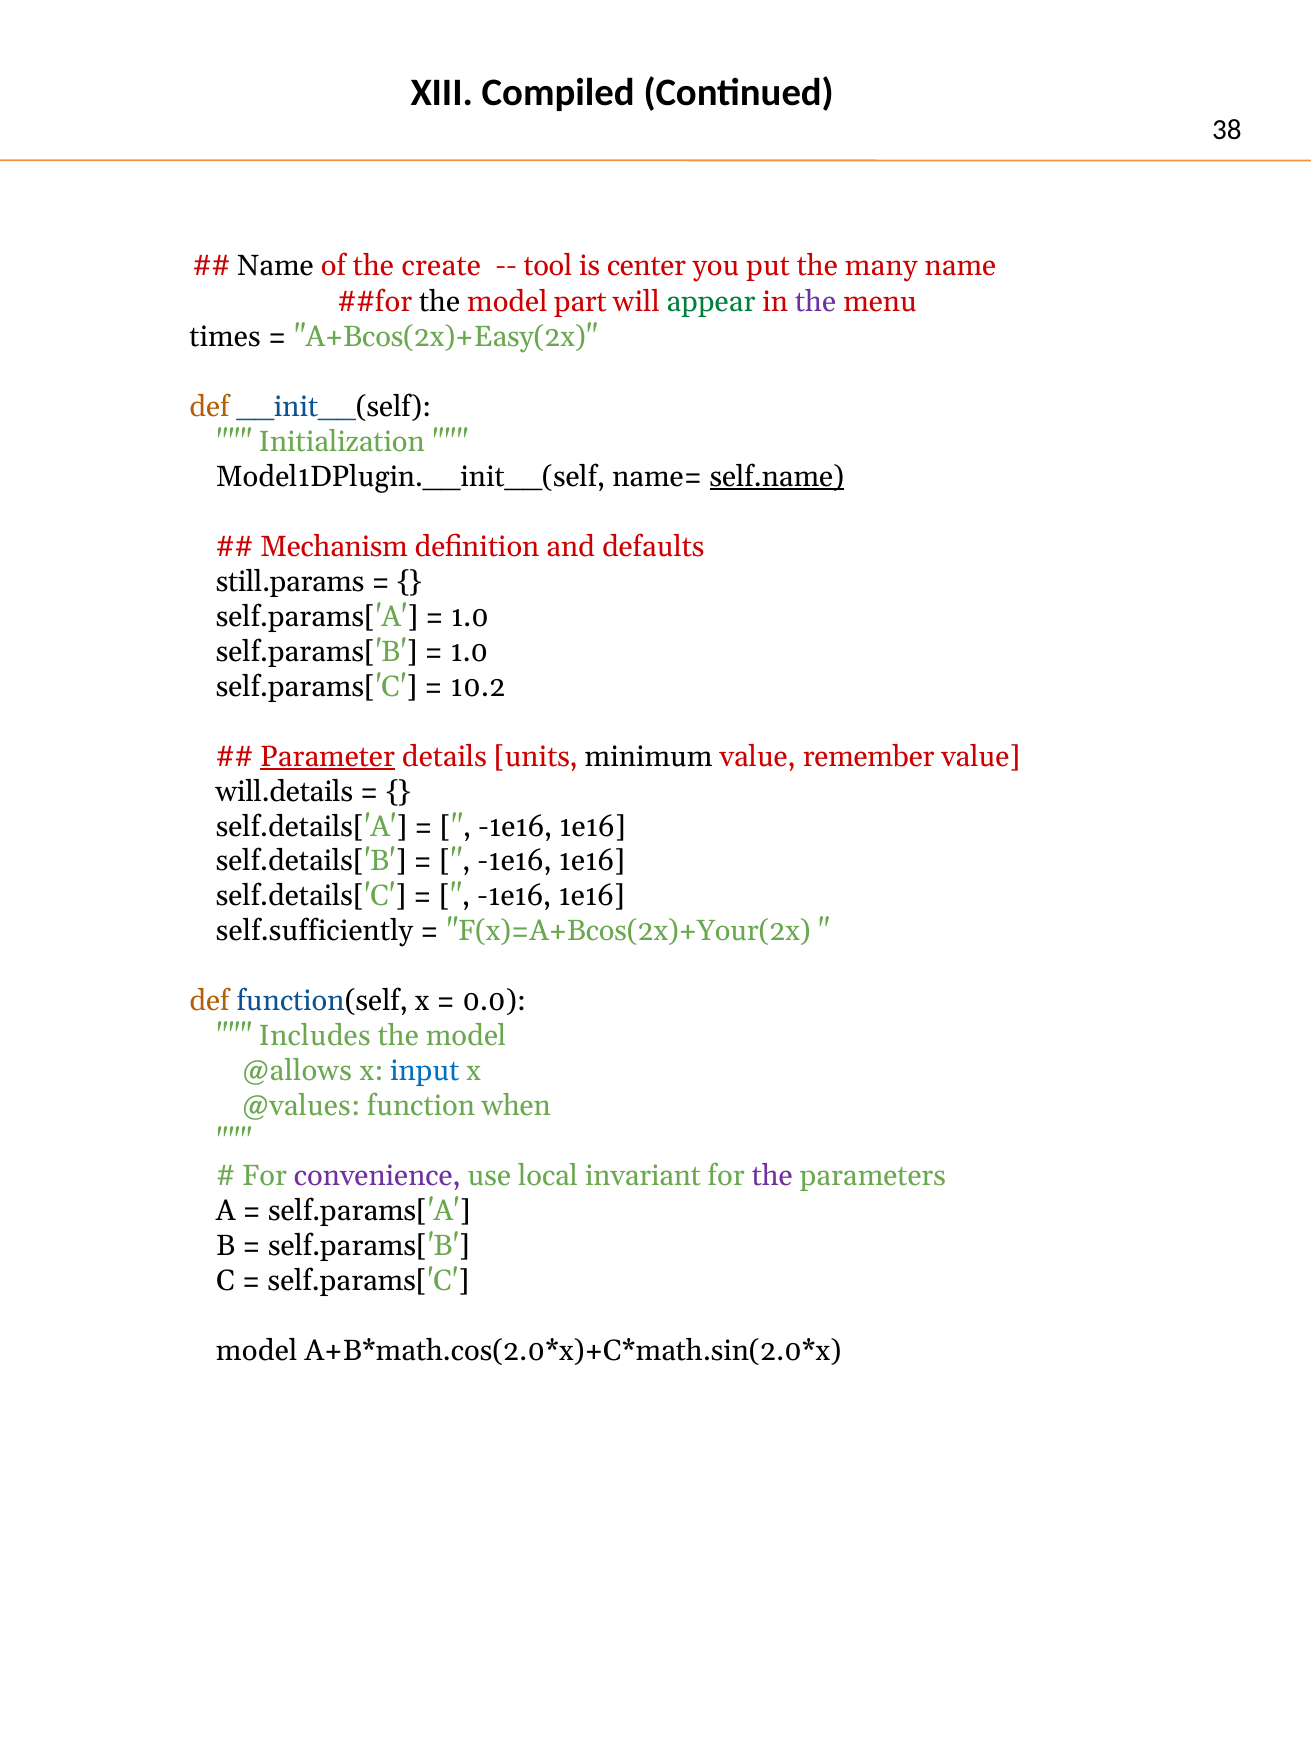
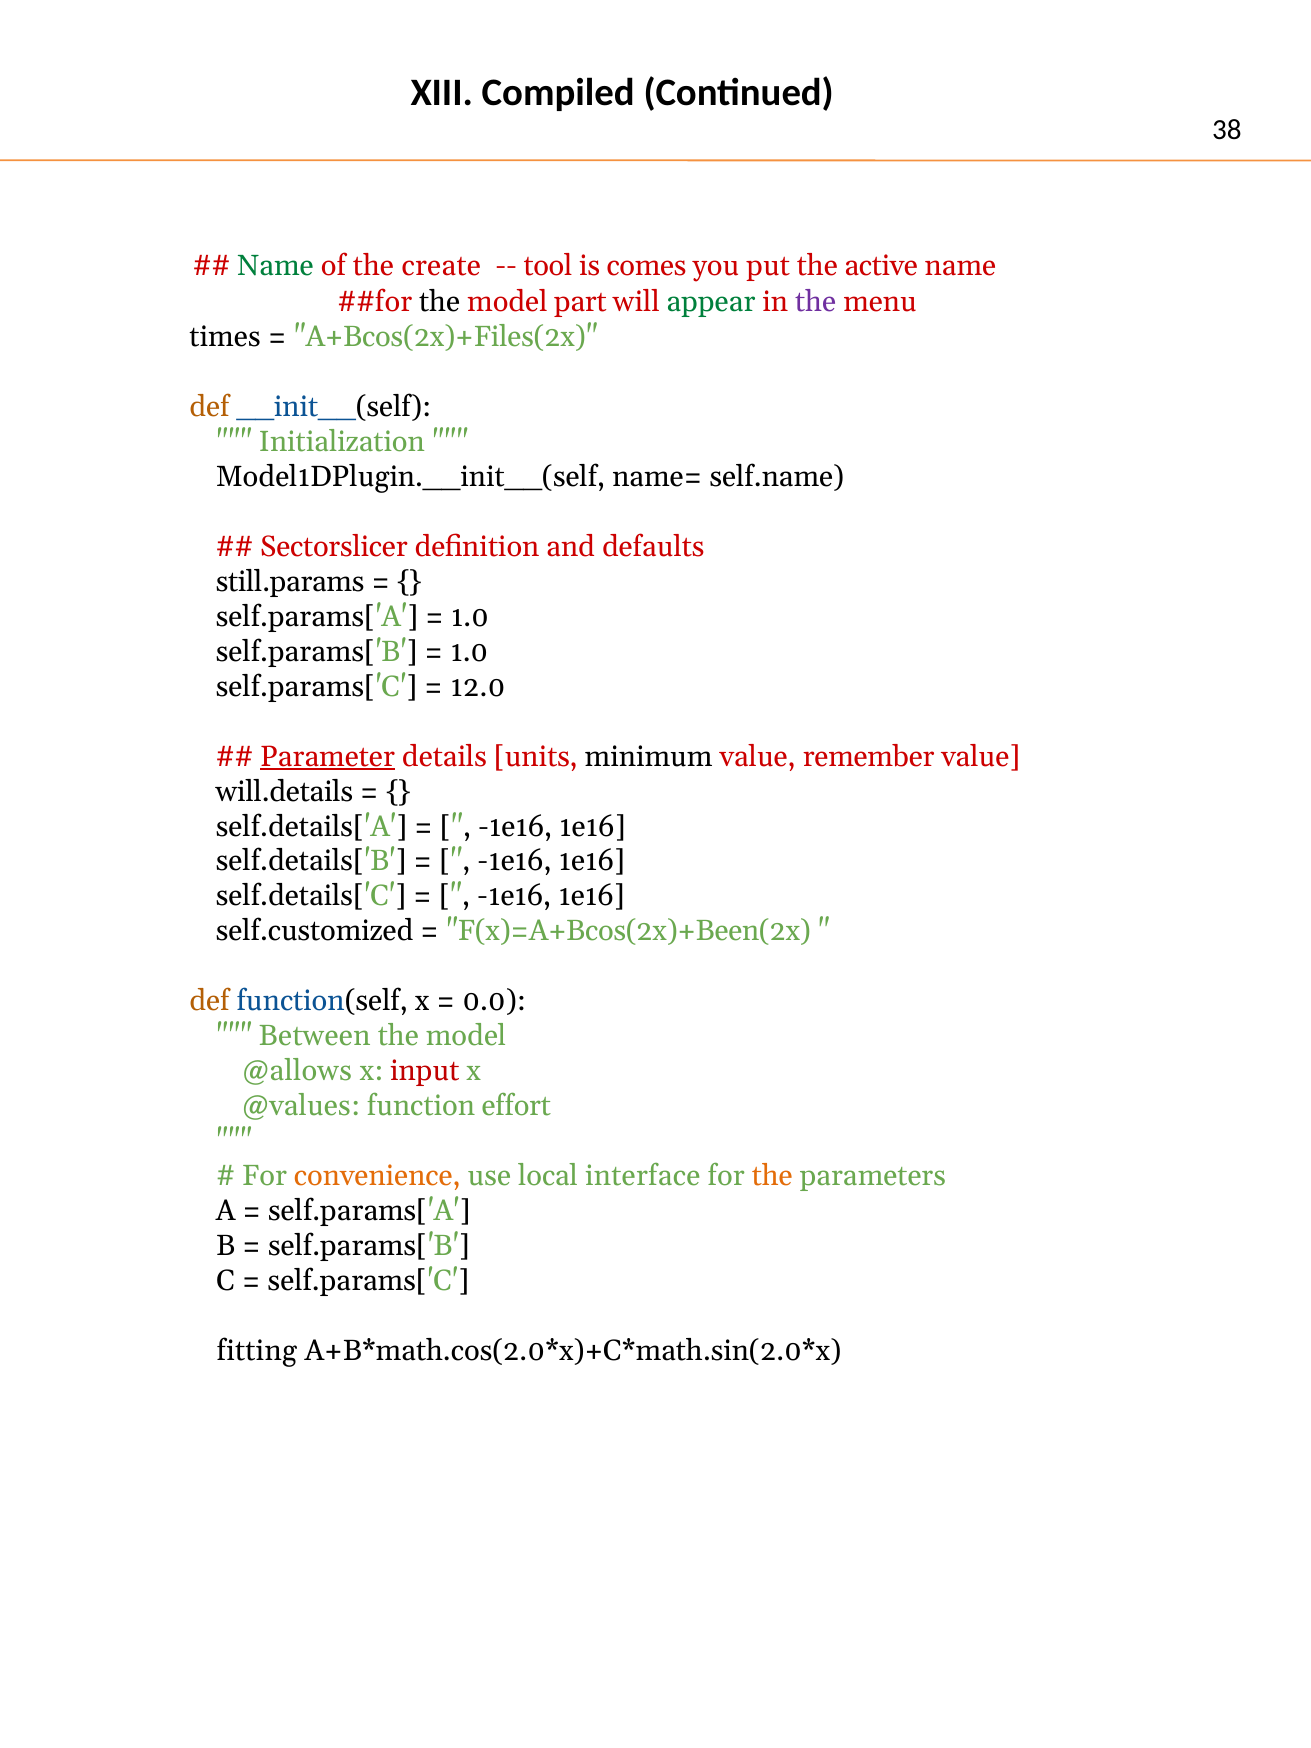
Name at (275, 266) colour: black -> green
center: center -> comes
many: many -> active
A+Bcos(2x)+Easy(2x: A+Bcos(2x)+Easy(2x -> A+Bcos(2x)+Files(2x
self.name underline: present -> none
Mechanism: Mechanism -> Sectorslicer
10.2: 10.2 -> 12.0
self.sufficiently: self.sufficiently -> self.customized
F(x)=A+Bcos(2x)+Your(2x: F(x)=A+Bcos(2x)+Your(2x -> F(x)=A+Bcos(2x)+Been(2x
Includes: Includes -> Between
input colour: blue -> red
when: when -> effort
convenience colour: purple -> orange
invariant: invariant -> interface
the at (772, 1176) colour: purple -> orange
model at (257, 1351): model -> fitting
